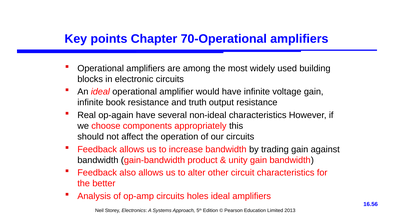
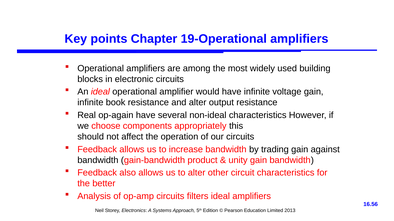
70-Operational: 70-Operational -> 19-Operational
and truth: truth -> alter
holes: holes -> filters
